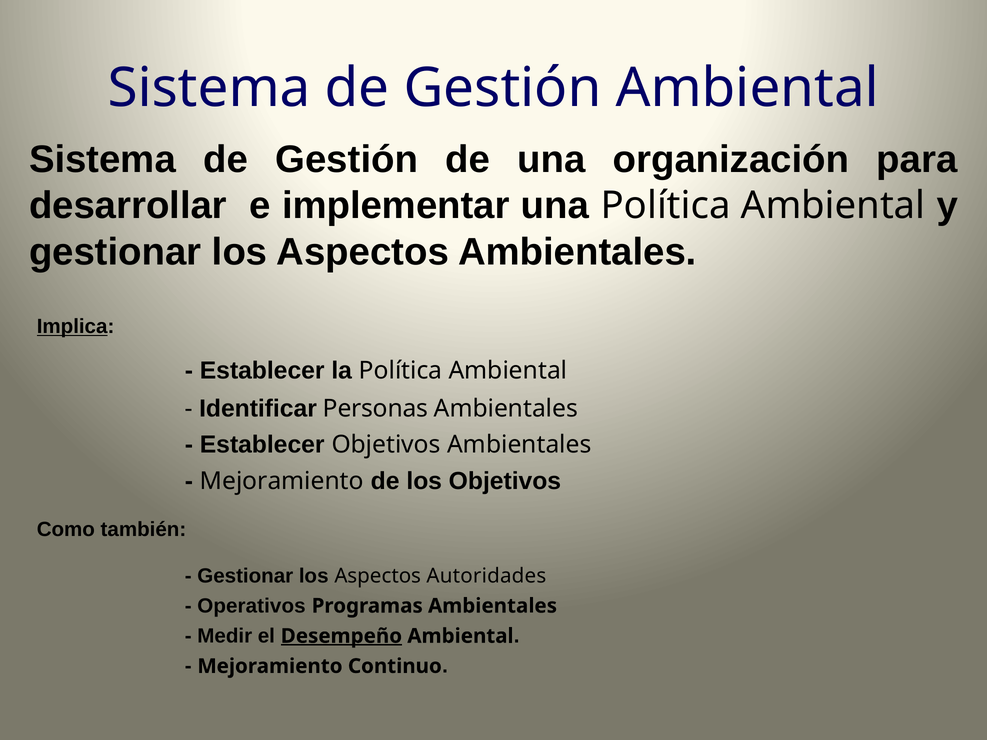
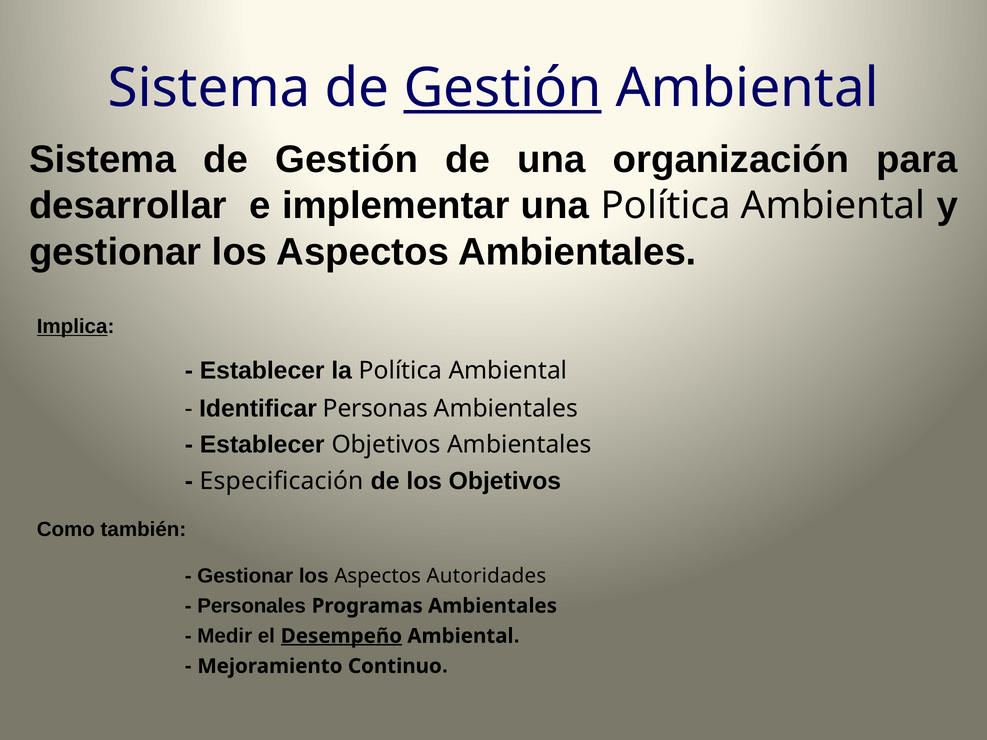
Gestión at (502, 88) underline: none -> present
Mejoramiento at (282, 481): Mejoramiento -> Especificación
Operativos: Operativos -> Personales
